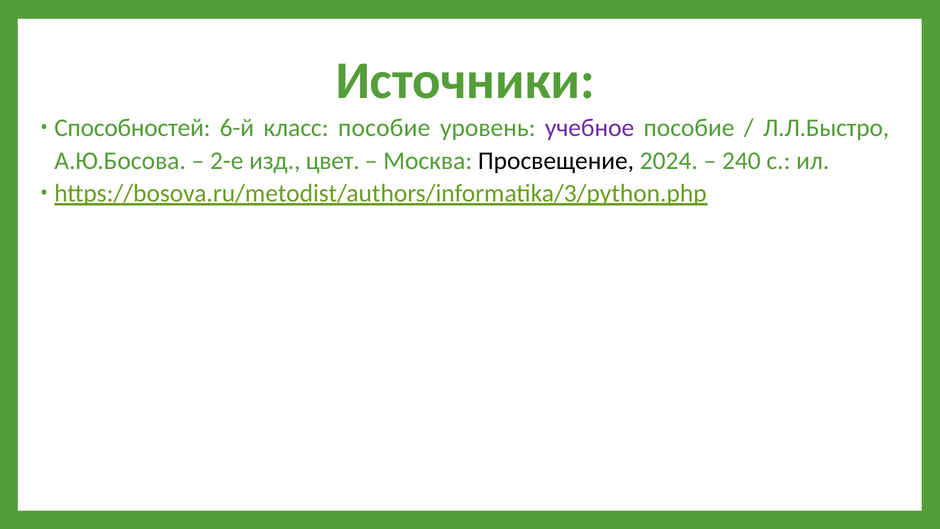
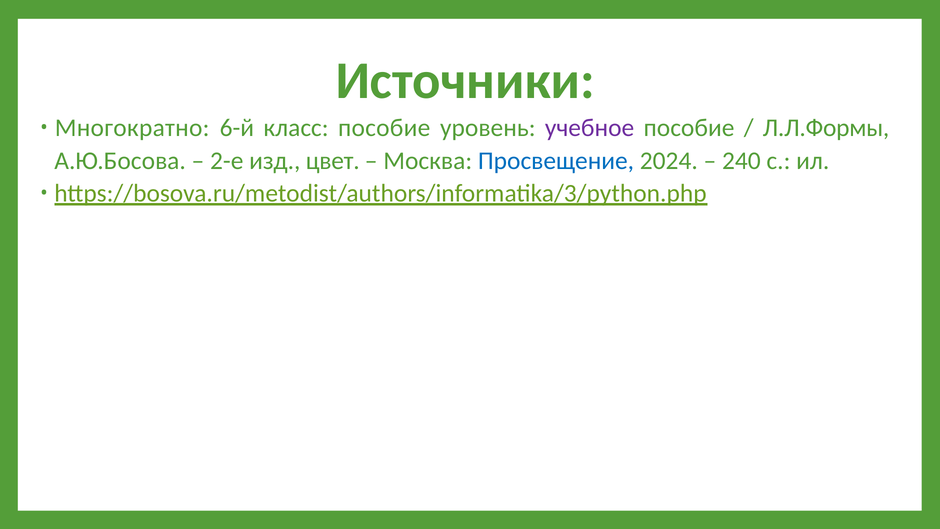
Способностей: Способностей -> Многократно
Л.Л.Быстро: Л.Л.Быстро -> Л.Л.Формы
Просвещение colour: black -> blue
